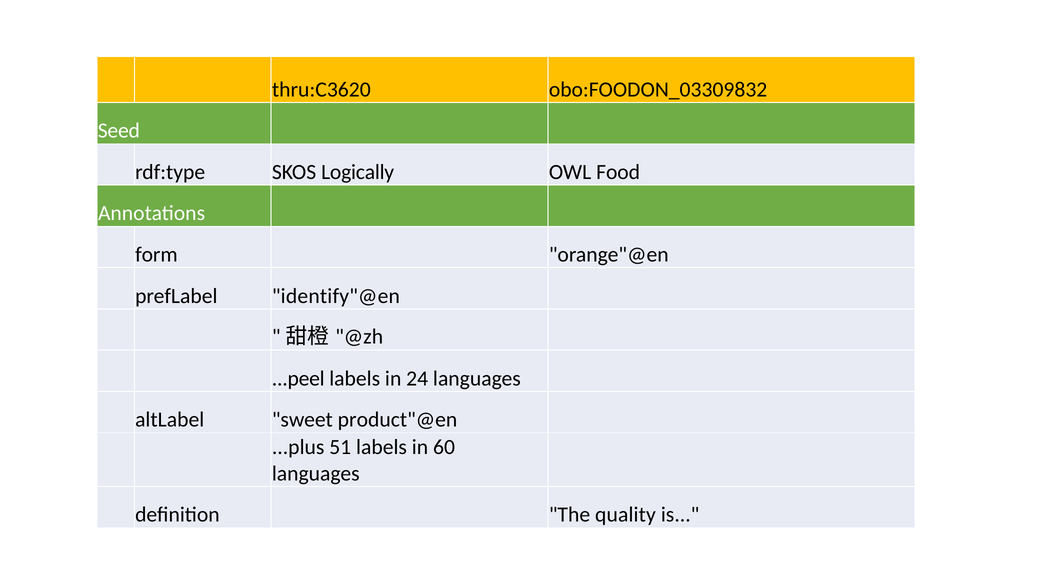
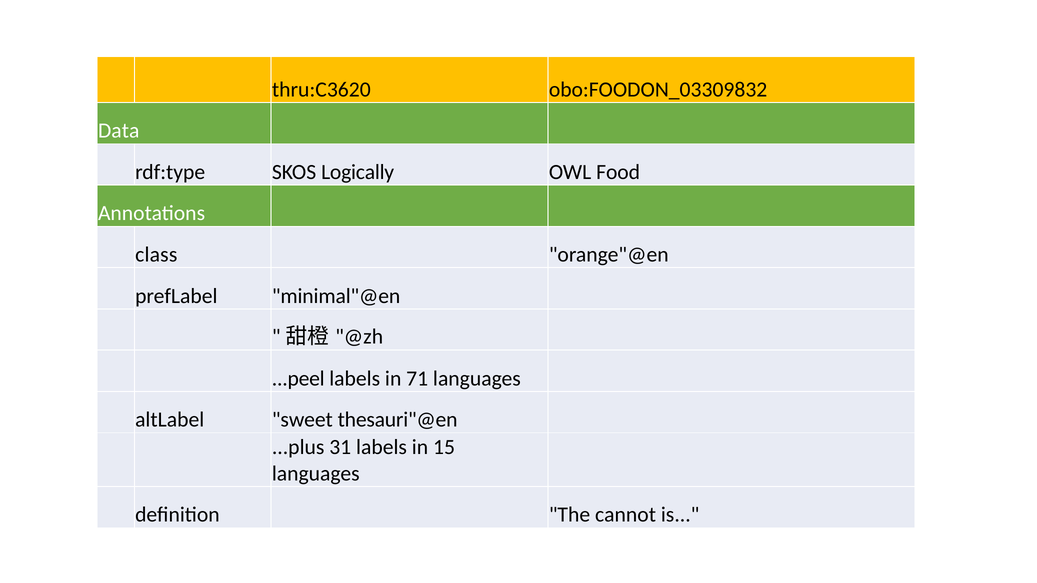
Seed: Seed -> Data
form: form -> class
identify"@en: identify"@en -> minimal"@en
24: 24 -> 71
product"@en: product"@en -> thesauri"@en
51: 51 -> 31
60: 60 -> 15
quality: quality -> cannot
